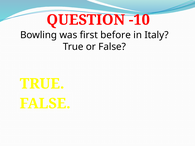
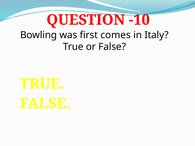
before: before -> comes
